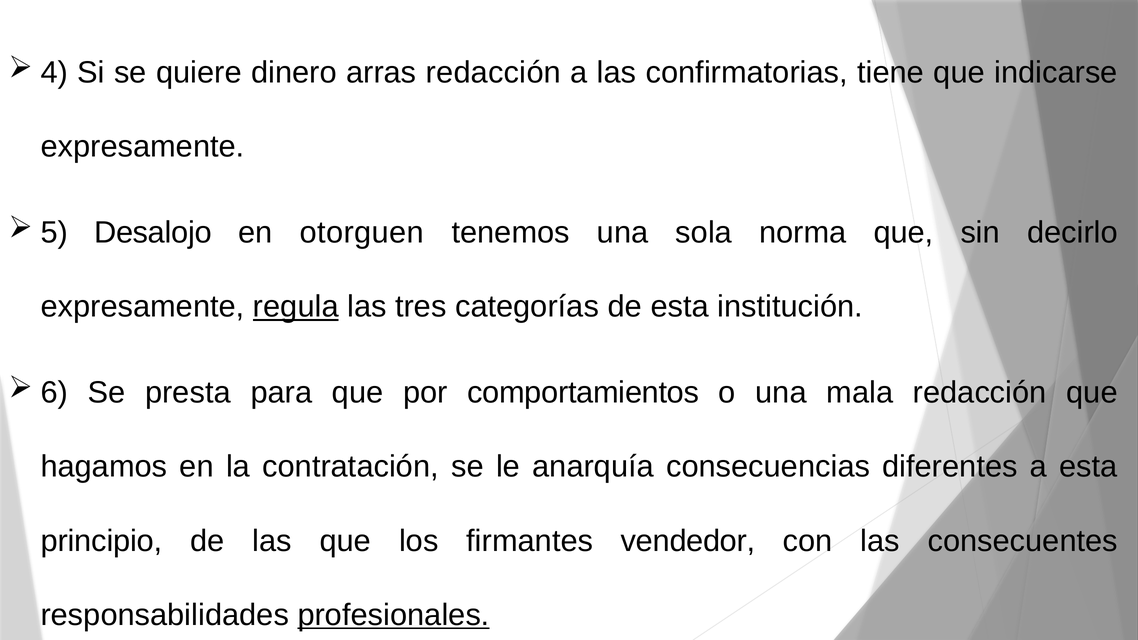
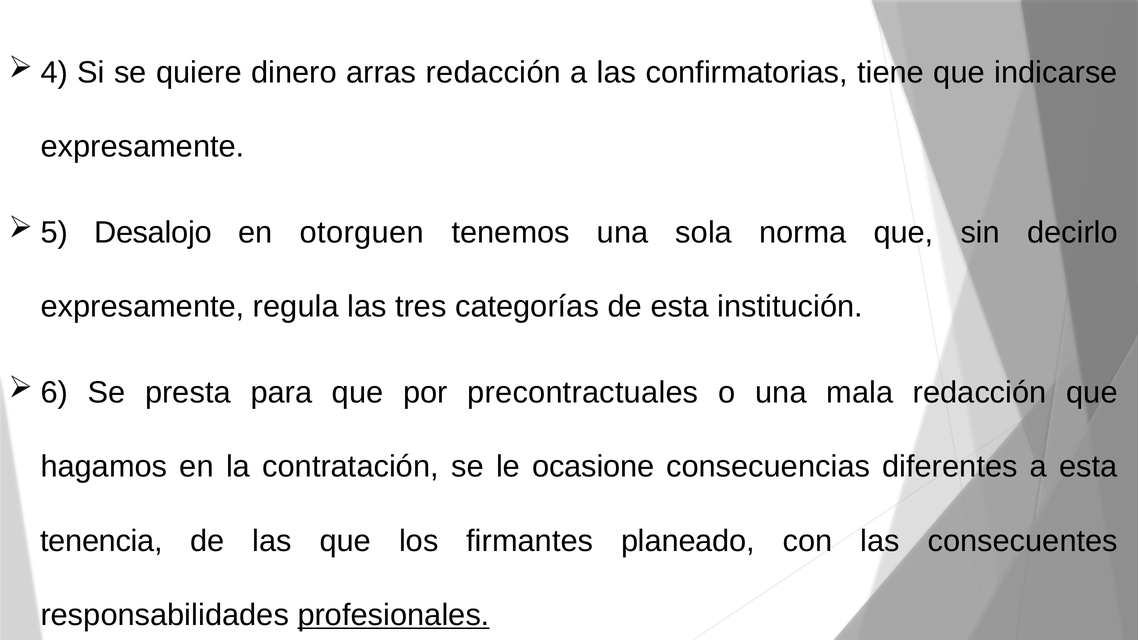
regula underline: present -> none
comportamientos: comportamientos -> precontractuales
anarquía: anarquía -> ocasione
principio: principio -> tenencia
vendedor: vendedor -> planeado
